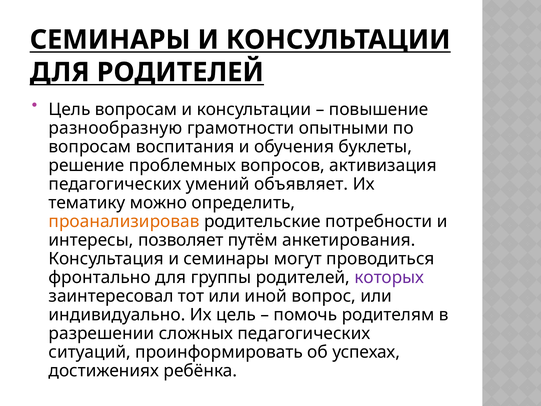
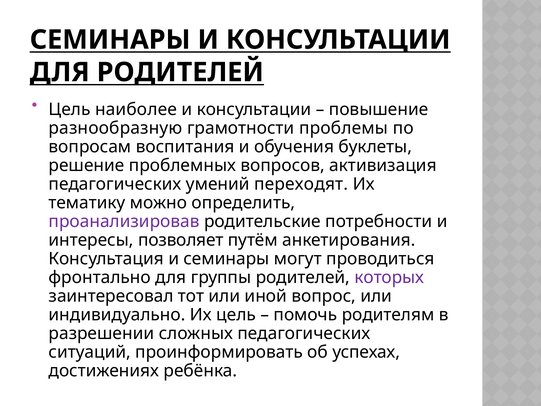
Цель вопросам: вопросам -> наиболее
опытными: опытными -> проблемы
объявляет: объявляет -> переходят
проанализировав colour: orange -> purple
